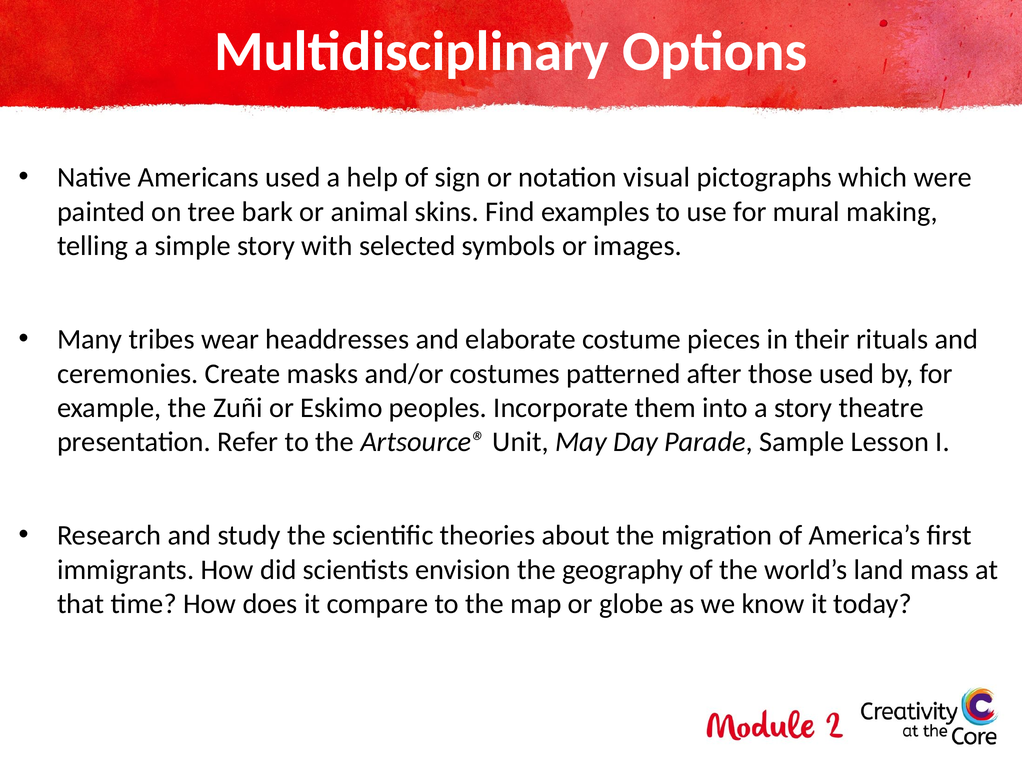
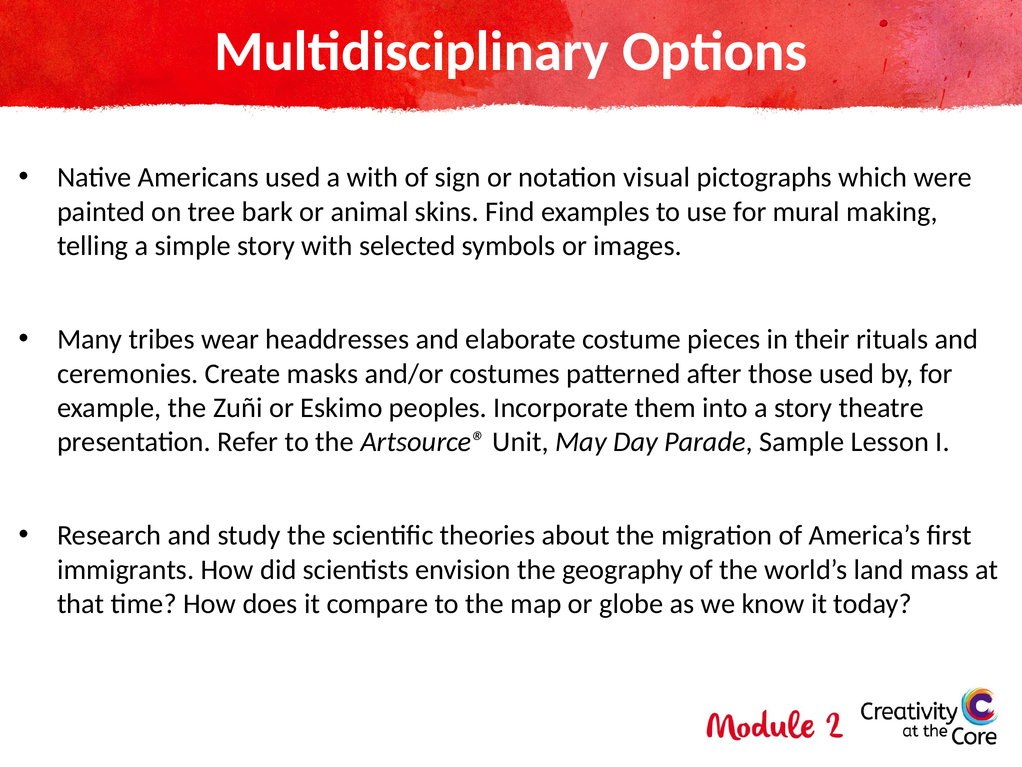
a help: help -> with
